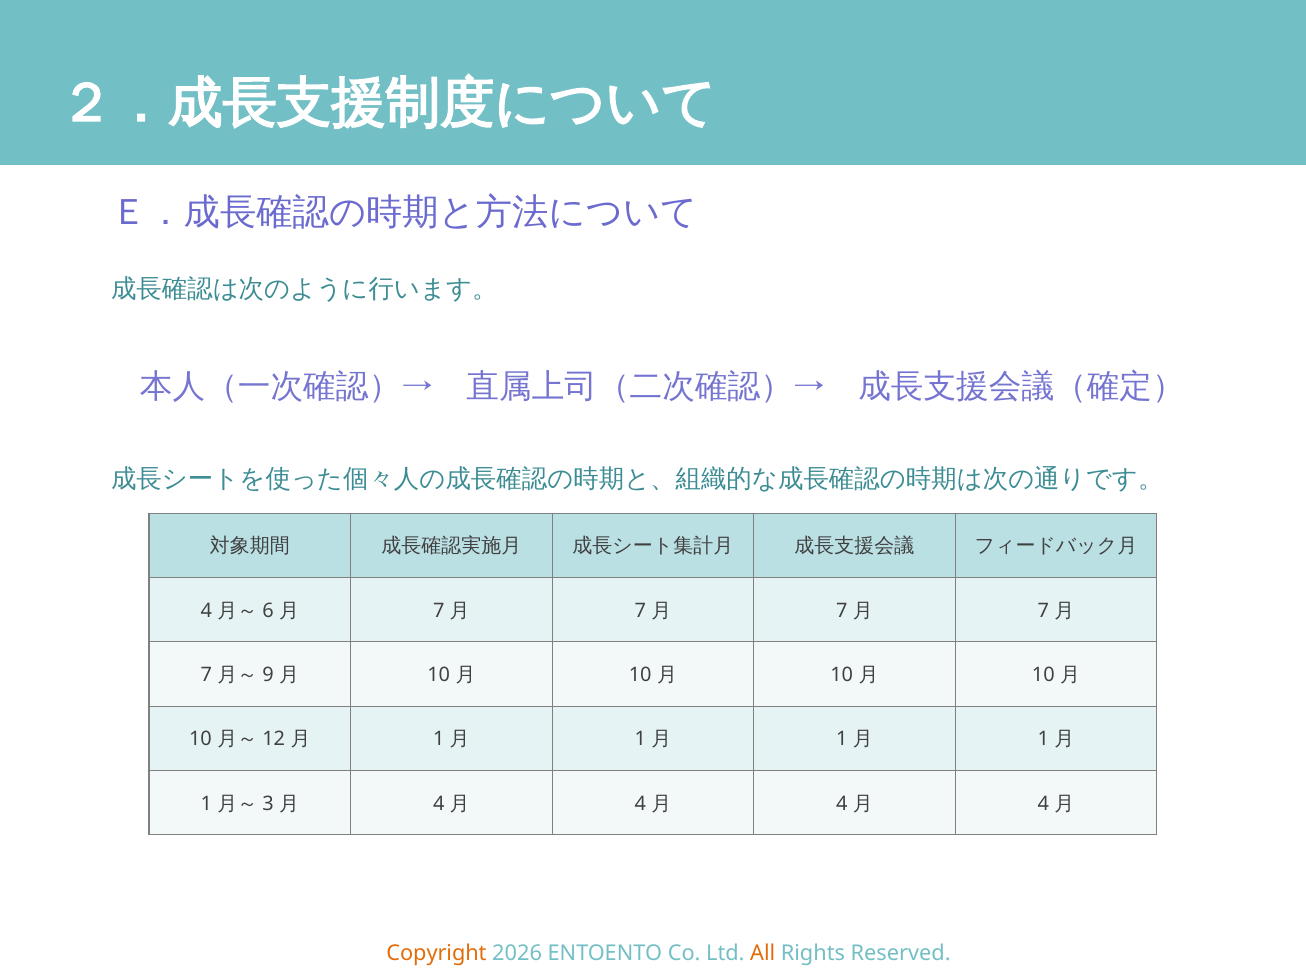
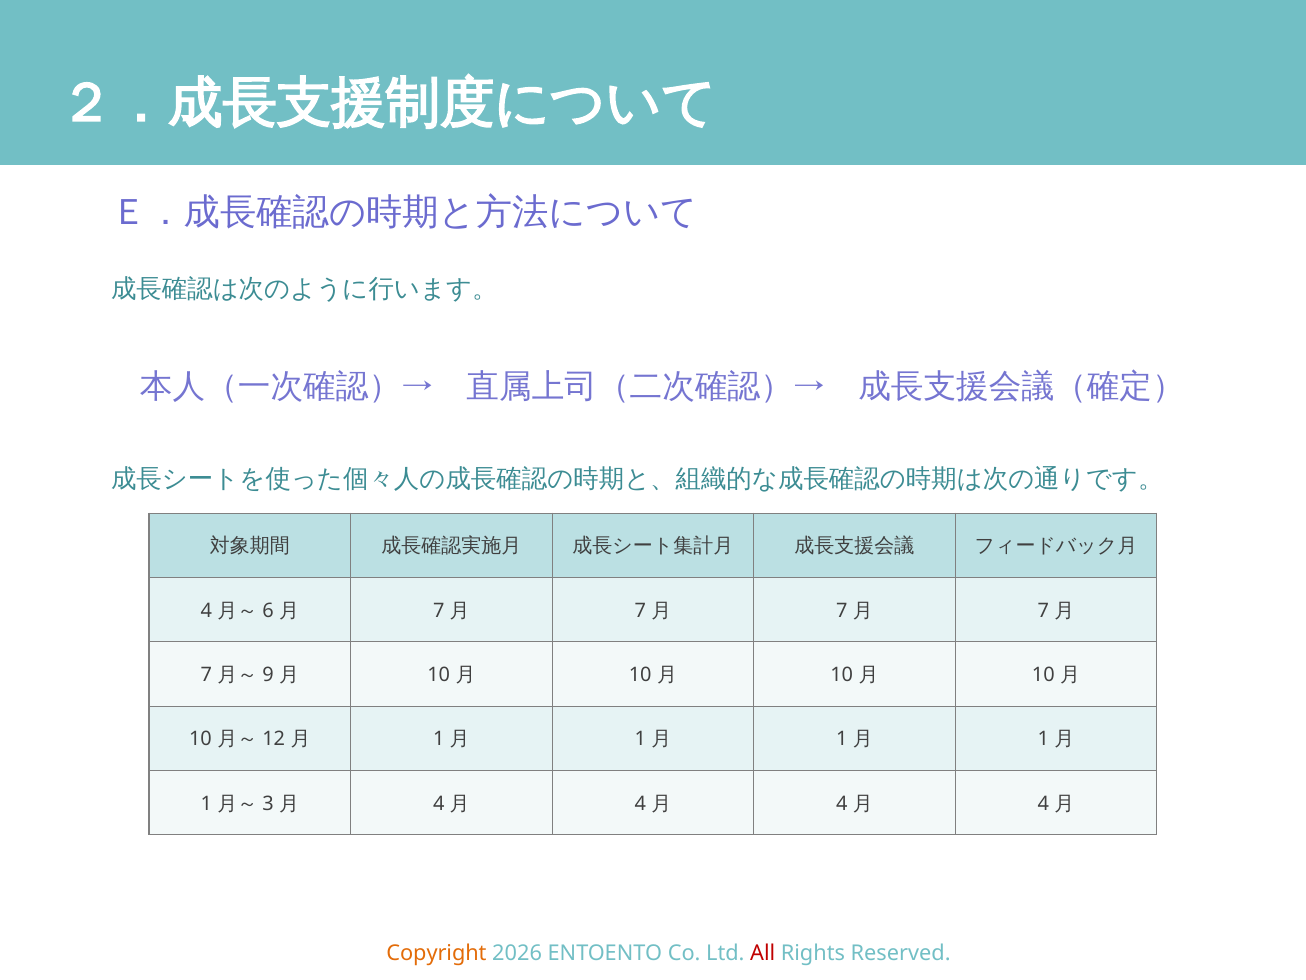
All colour: orange -> red
